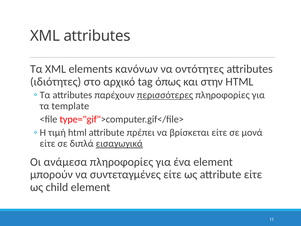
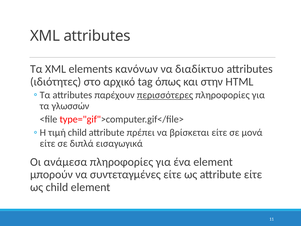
οντότητες: οντότητες -> διαδίκτυο
template: template -> γλωσσών
τιμή html: html -> child
εισαγωγικά underline: present -> none
